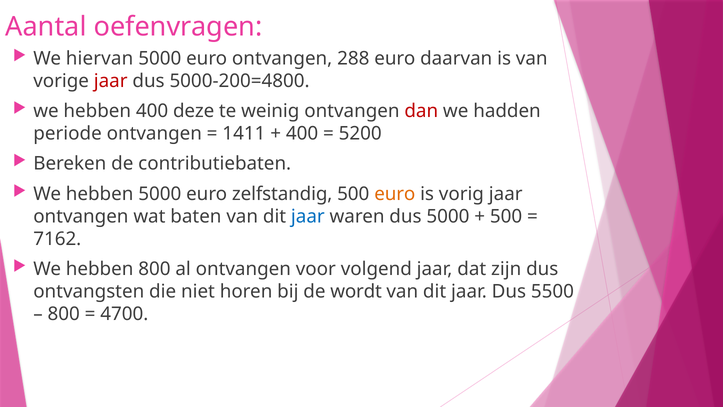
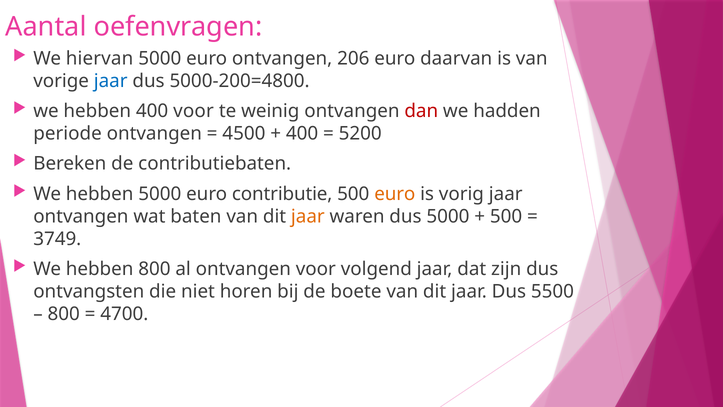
288: 288 -> 206
jaar at (111, 81) colour: red -> blue
400 deze: deze -> voor
1411: 1411 -> 4500
zelfstandig: zelfstandig -> contributie
jaar at (308, 216) colour: blue -> orange
7162: 7162 -> 3749
wordt: wordt -> boete
